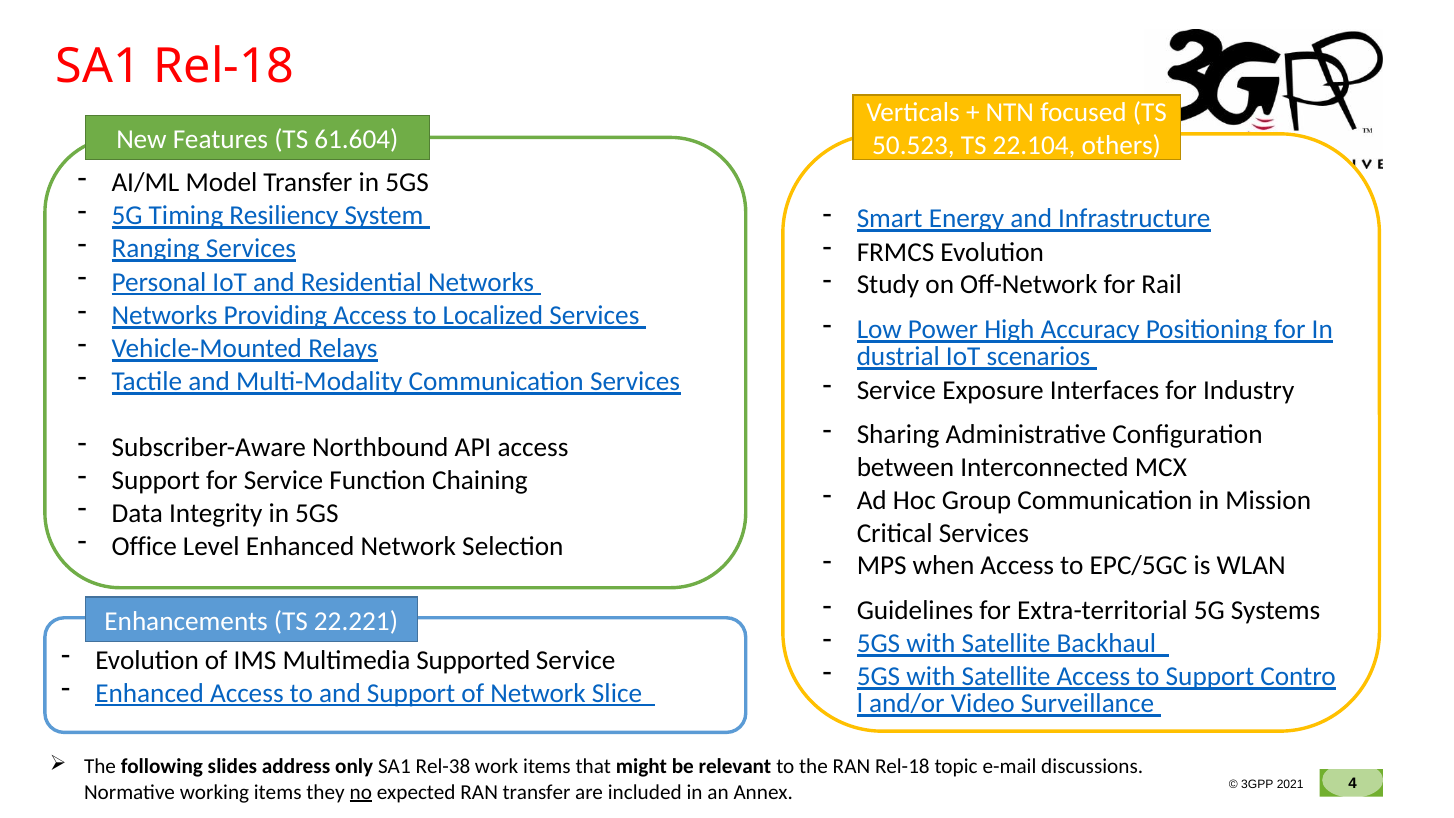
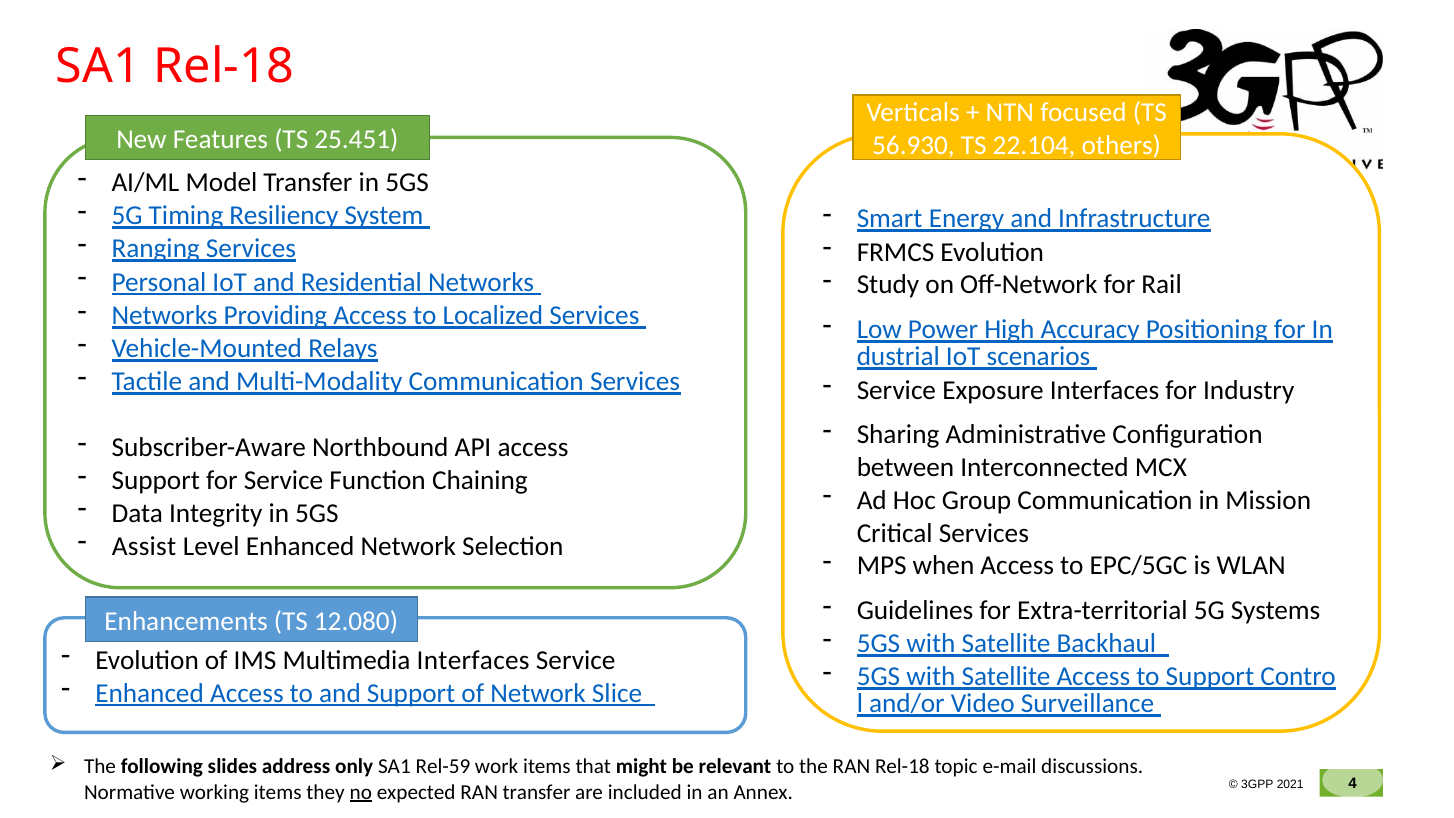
61.604: 61.604 -> 25.451
50.523: 50.523 -> 56.930
Office: Office -> Assist
22.221: 22.221 -> 12.080
Multimedia Supported: Supported -> Interfaces
Rel-38: Rel-38 -> Rel-59
